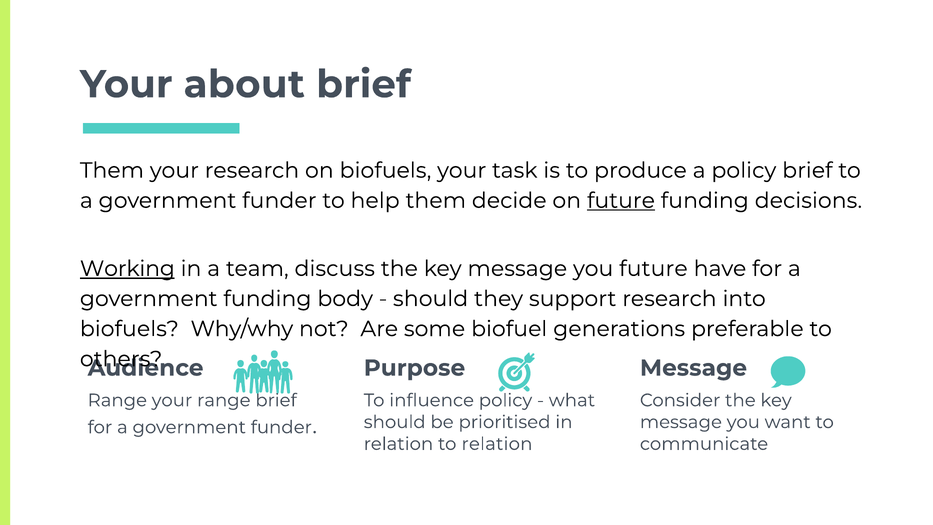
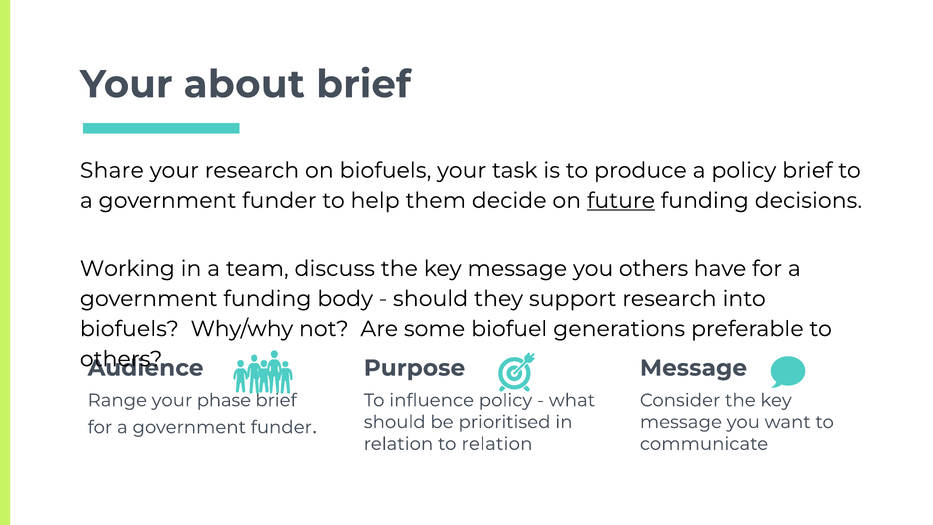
Them at (112, 170): Them -> Share
Working underline: present -> none
you future: future -> others
your range: range -> phase
